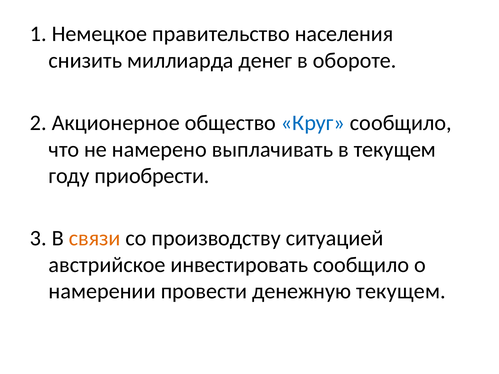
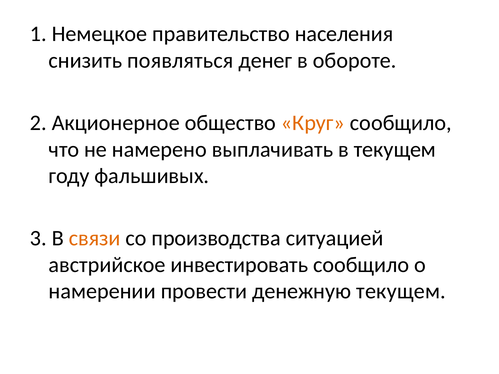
миллиарда: миллиарда -> появляться
Круг colour: blue -> orange
приобрести: приобрести -> фальшивых
производству: производству -> производства
